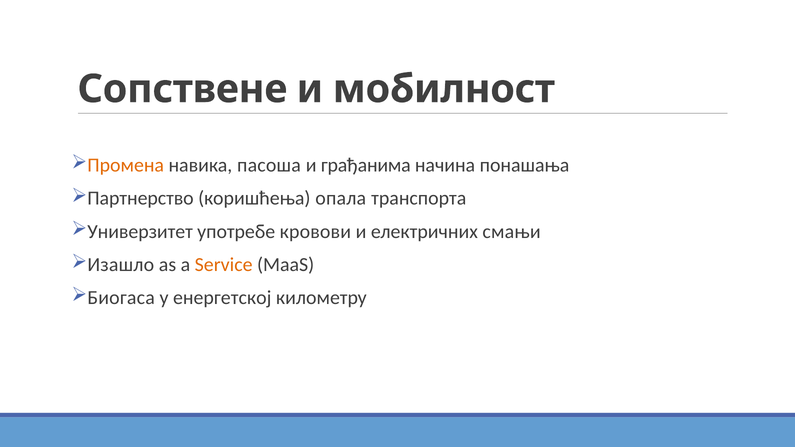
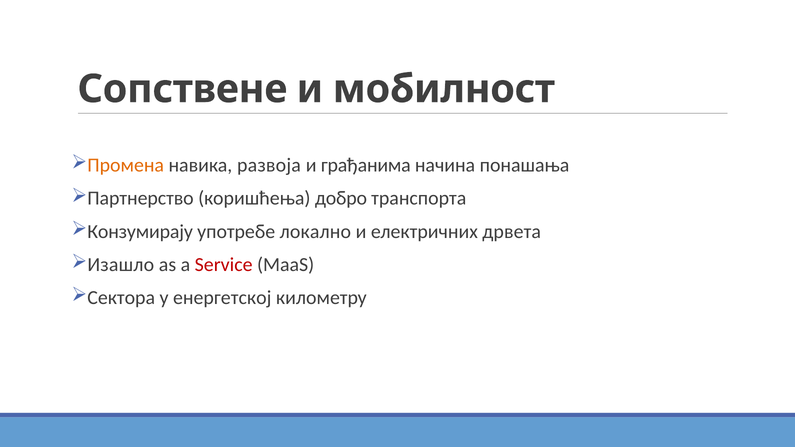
пасоша: пасоша -> развоја
опала: опала -> добро
Универзитет: Универзитет -> Конзумирају
кровови: кровови -> локално
смањи: смањи -> дрвета
Service colour: orange -> red
Биогаса: Биогаса -> Сектора
